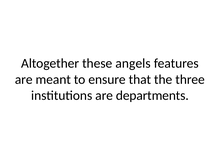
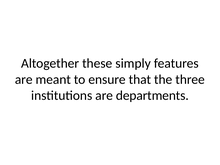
angels: angels -> simply
